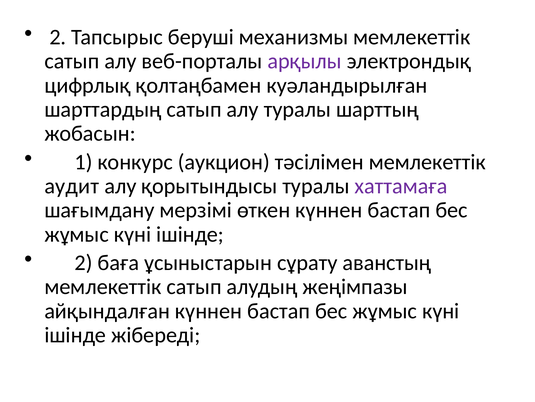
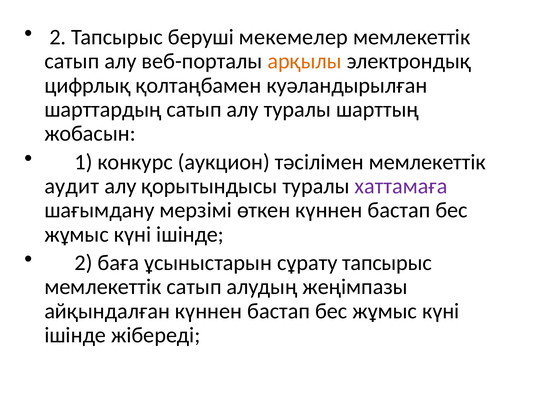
механизмы: механизмы -> мекемелер
арқылы colour: purple -> orange
сұрату аванстың: аванстың -> тапсырыс
